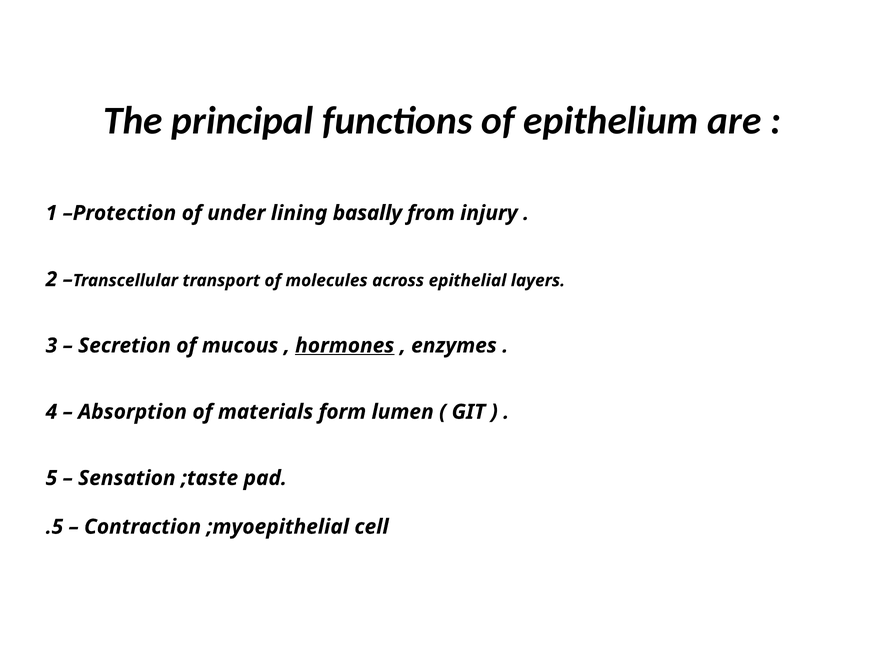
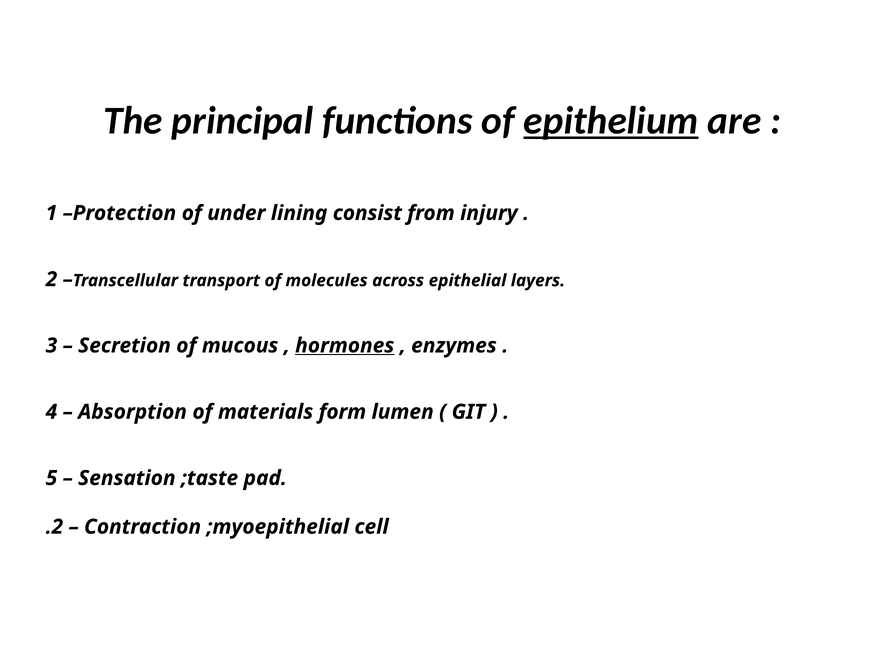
epithelium underline: none -> present
basally: basally -> consist
.5: .5 -> .2
